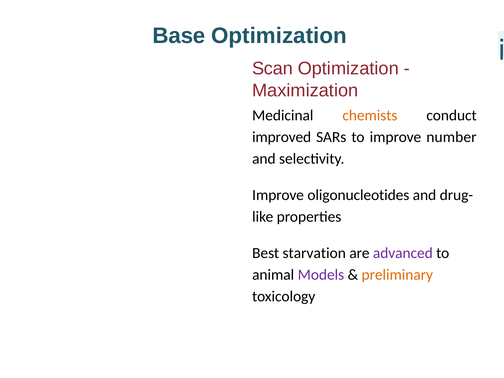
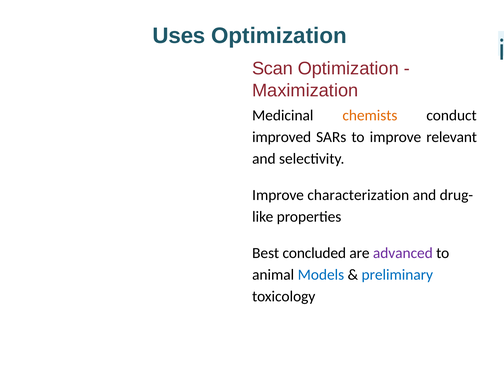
Base: Base -> Uses
number: number -> relevant
oligonucleotides: oligonucleotides -> characterization
starvation: starvation -> concluded
Models colour: purple -> blue
preliminary colour: orange -> blue
